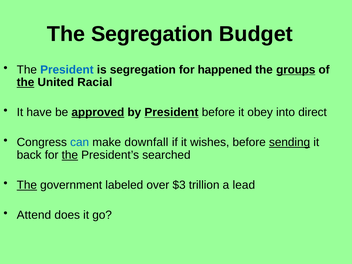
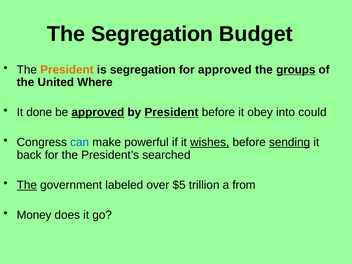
President at (67, 70) colour: blue -> orange
for happened: happened -> approved
the at (26, 82) underline: present -> none
Racial: Racial -> Where
have: have -> done
direct: direct -> could
downfall: downfall -> powerful
wishes underline: none -> present
the at (70, 155) underline: present -> none
$3: $3 -> $5
lead: lead -> from
Attend: Attend -> Money
